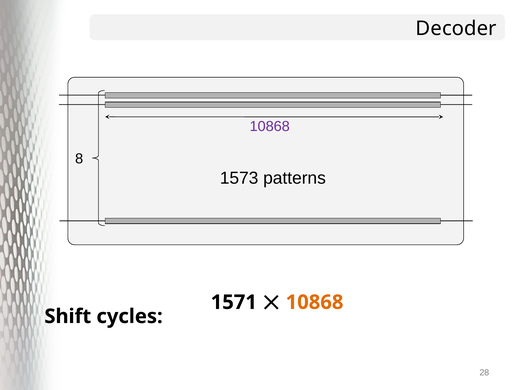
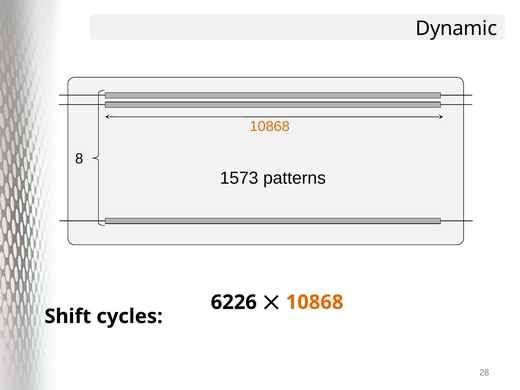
Decoder: Decoder -> Dynamic
10868 at (270, 126) colour: purple -> orange
1571: 1571 -> 6226
